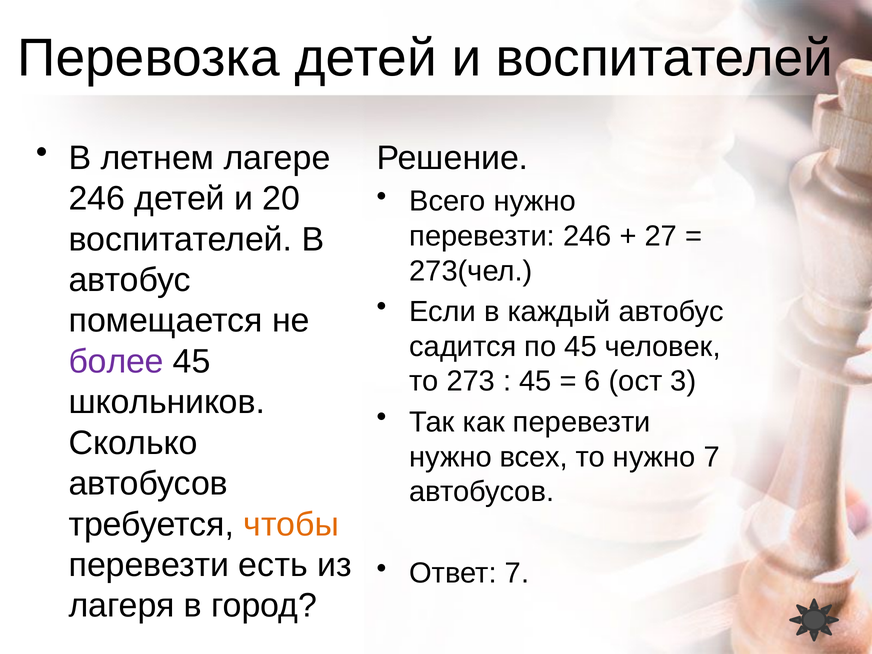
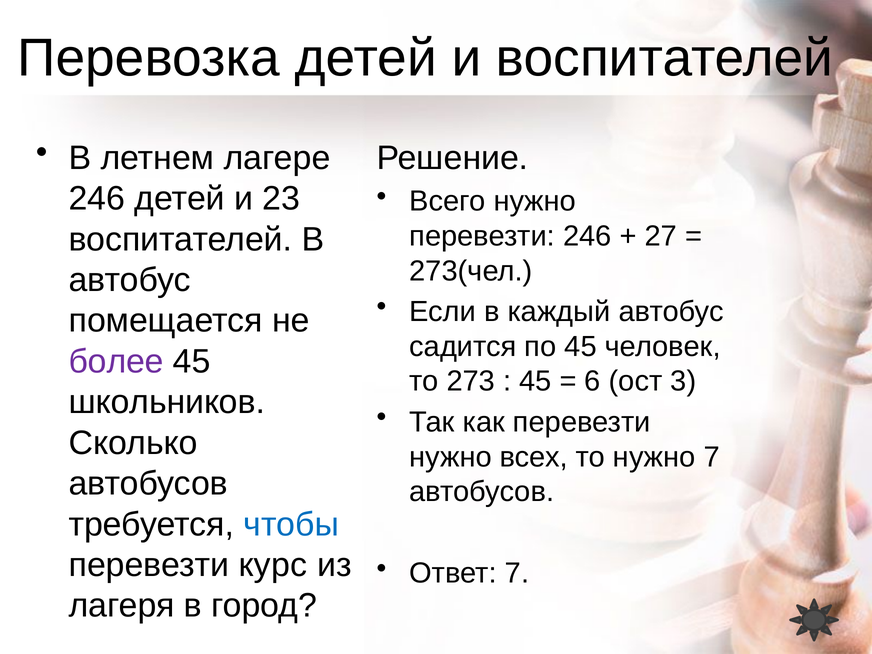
20: 20 -> 23
чтобы colour: orange -> blue
есть: есть -> курс
